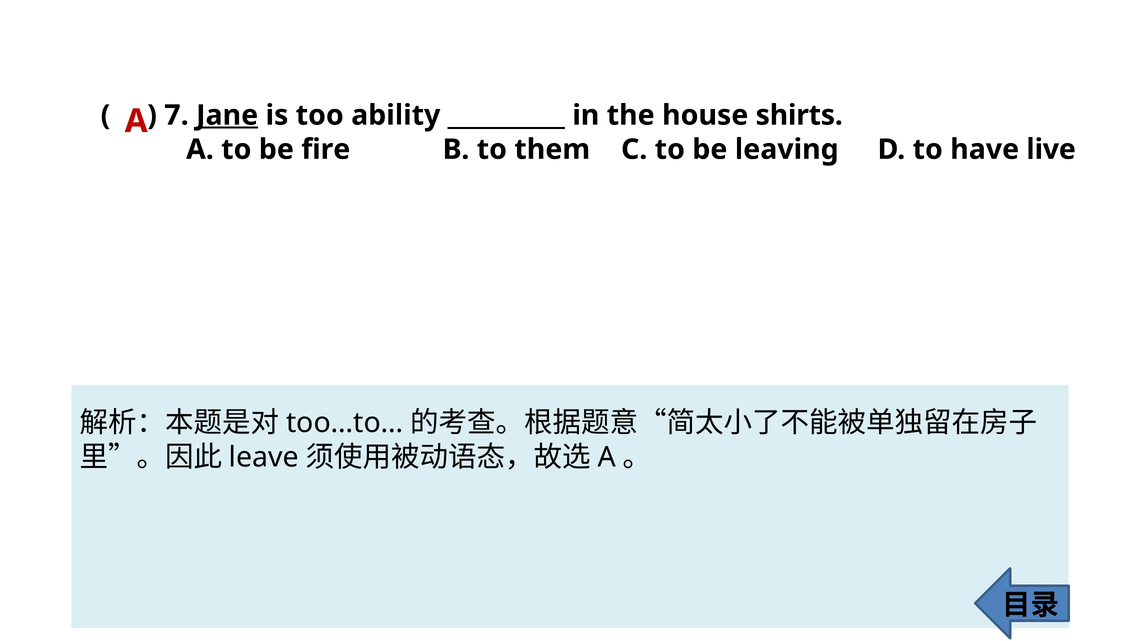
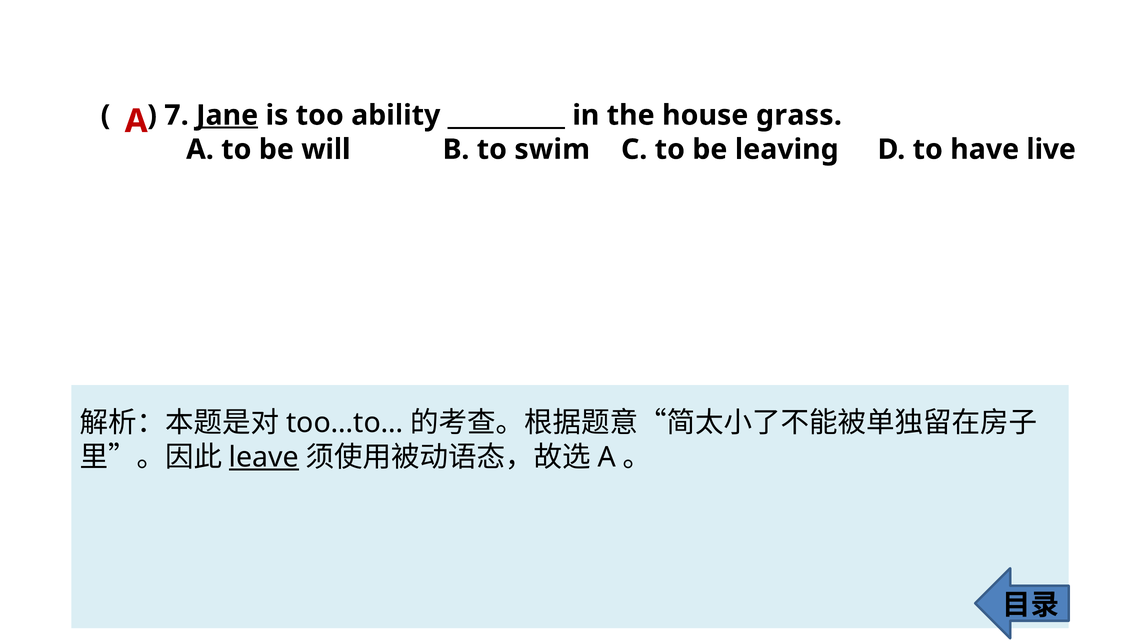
shirts: shirts -> grass
fire: fire -> will
them: them -> swim
leave underline: none -> present
